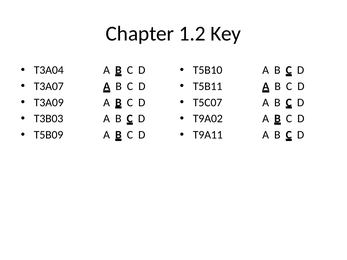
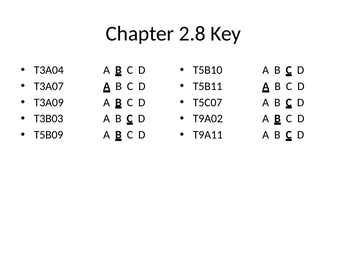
1.2: 1.2 -> 2.8
